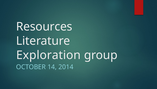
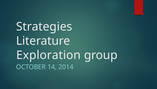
Resources: Resources -> Strategies
